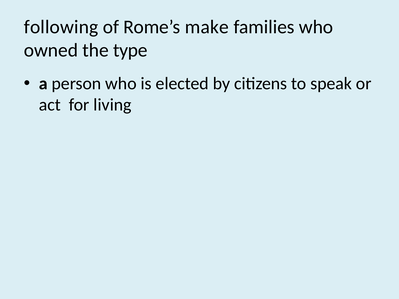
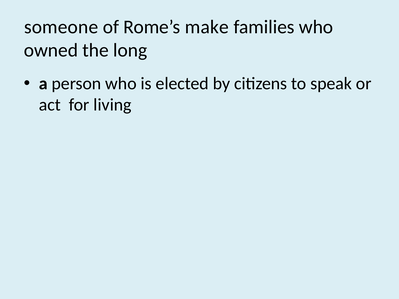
following: following -> someone
type: type -> long
